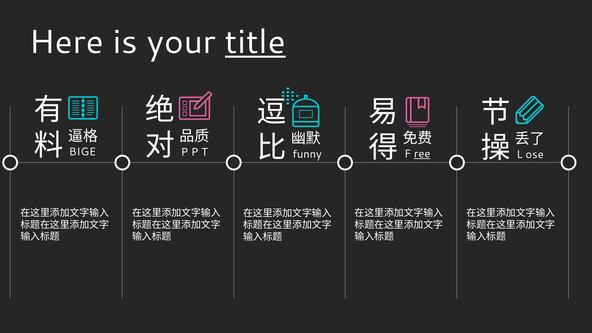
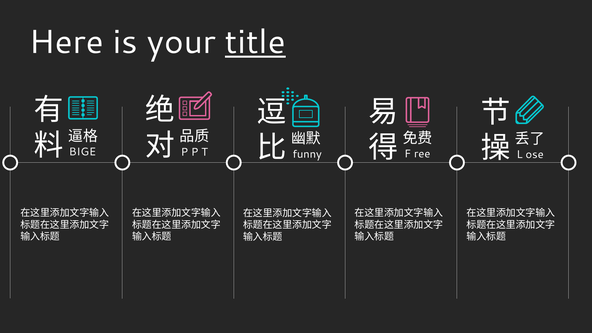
ree underline: present -> none
